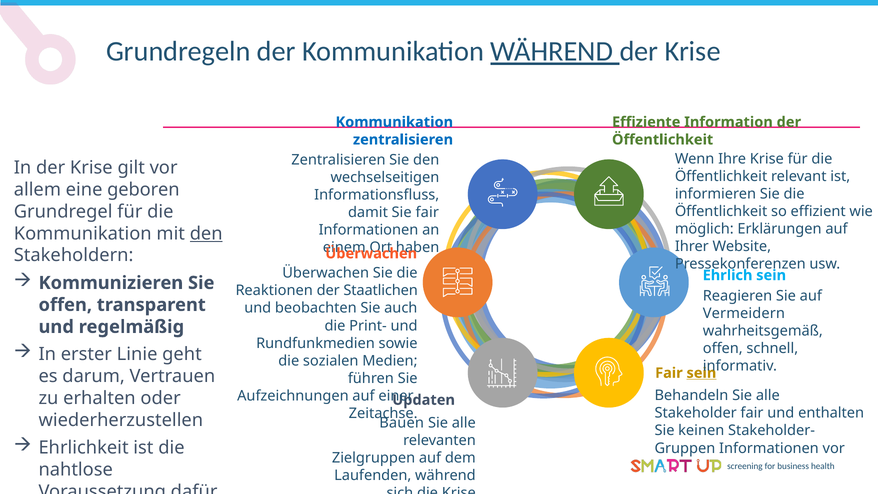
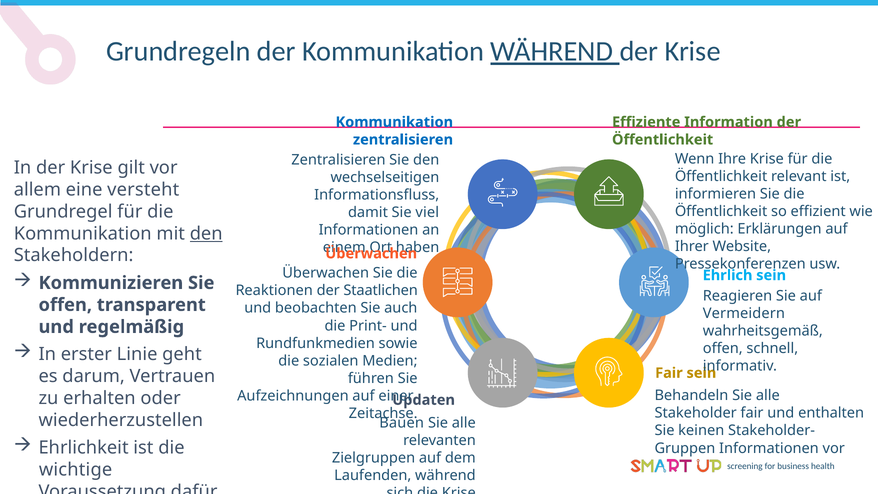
geboren: geboren -> versteht
Sie fair: fair -> viel
sein at (701, 373) underline: present -> none
nahtlose: nahtlose -> wichtige
